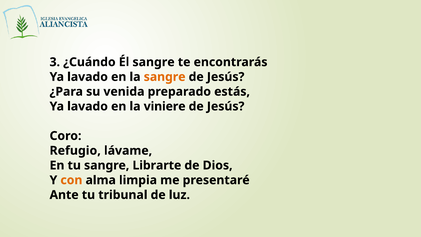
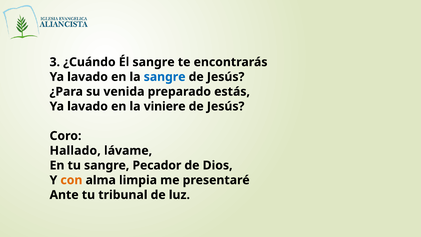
sangre at (165, 77) colour: orange -> blue
Refugio: Refugio -> Hallado
Librarte: Librarte -> Pecador
